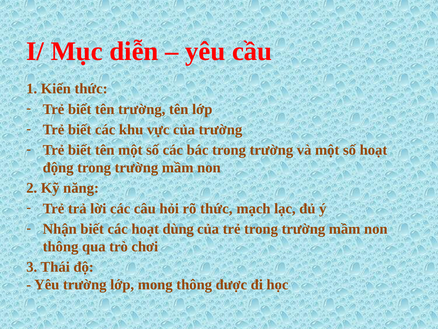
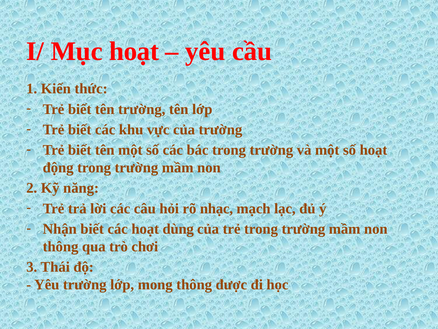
Mục diễn: diễn -> hoạt
rõ thức: thức -> nhạc
